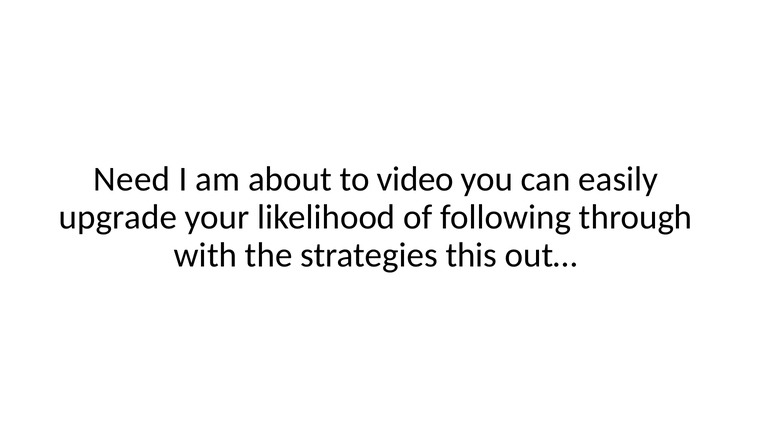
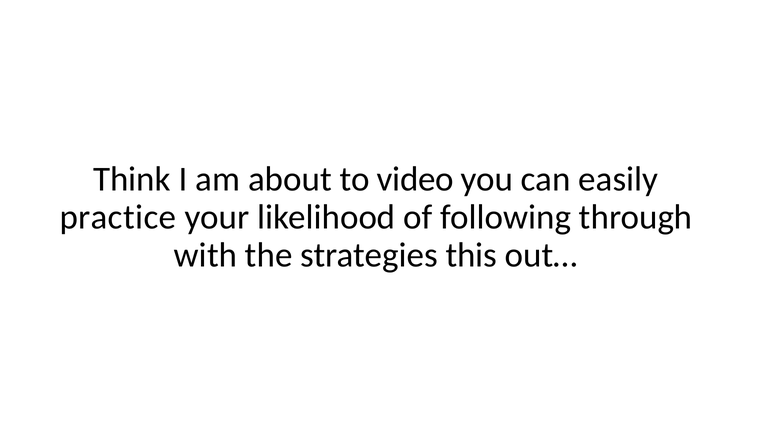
Need: Need -> Think
upgrade: upgrade -> practice
